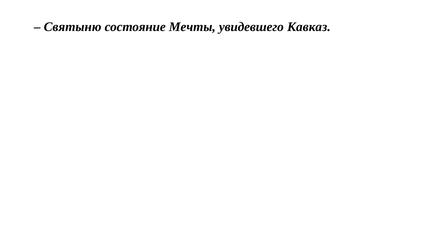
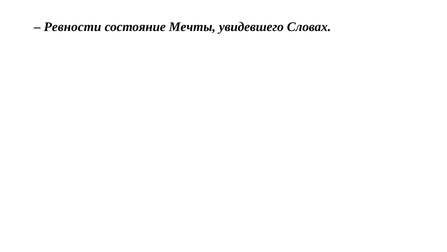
Святыню: Святыню -> Ревности
Кавказ: Кавказ -> Словах
